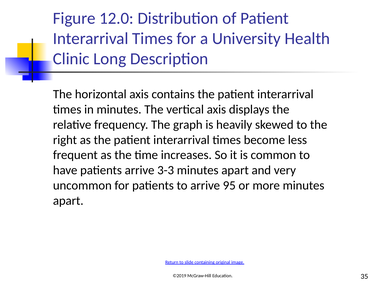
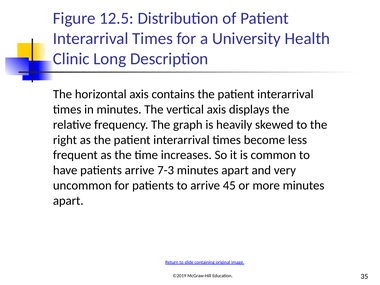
12.0: 12.0 -> 12.5
3-3: 3-3 -> 7-3
95: 95 -> 45
